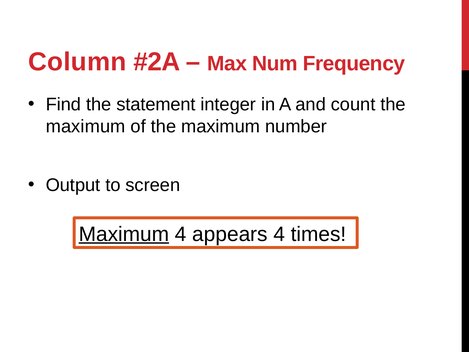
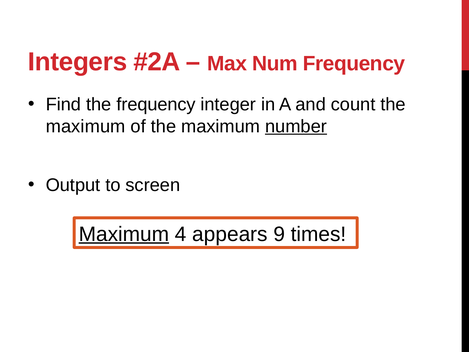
Column: Column -> Integers
the statement: statement -> frequency
number underline: none -> present
appears 4: 4 -> 9
